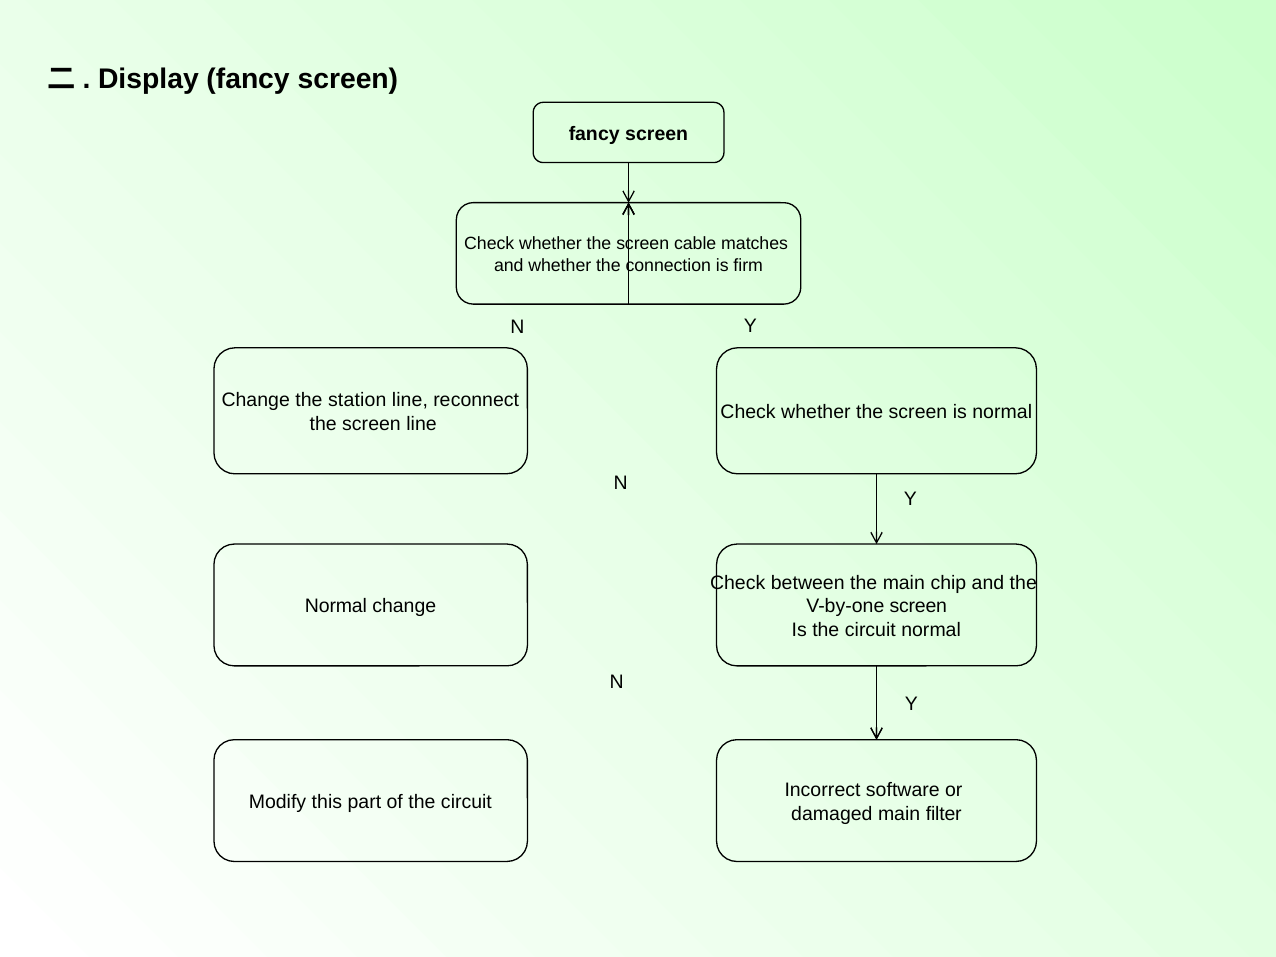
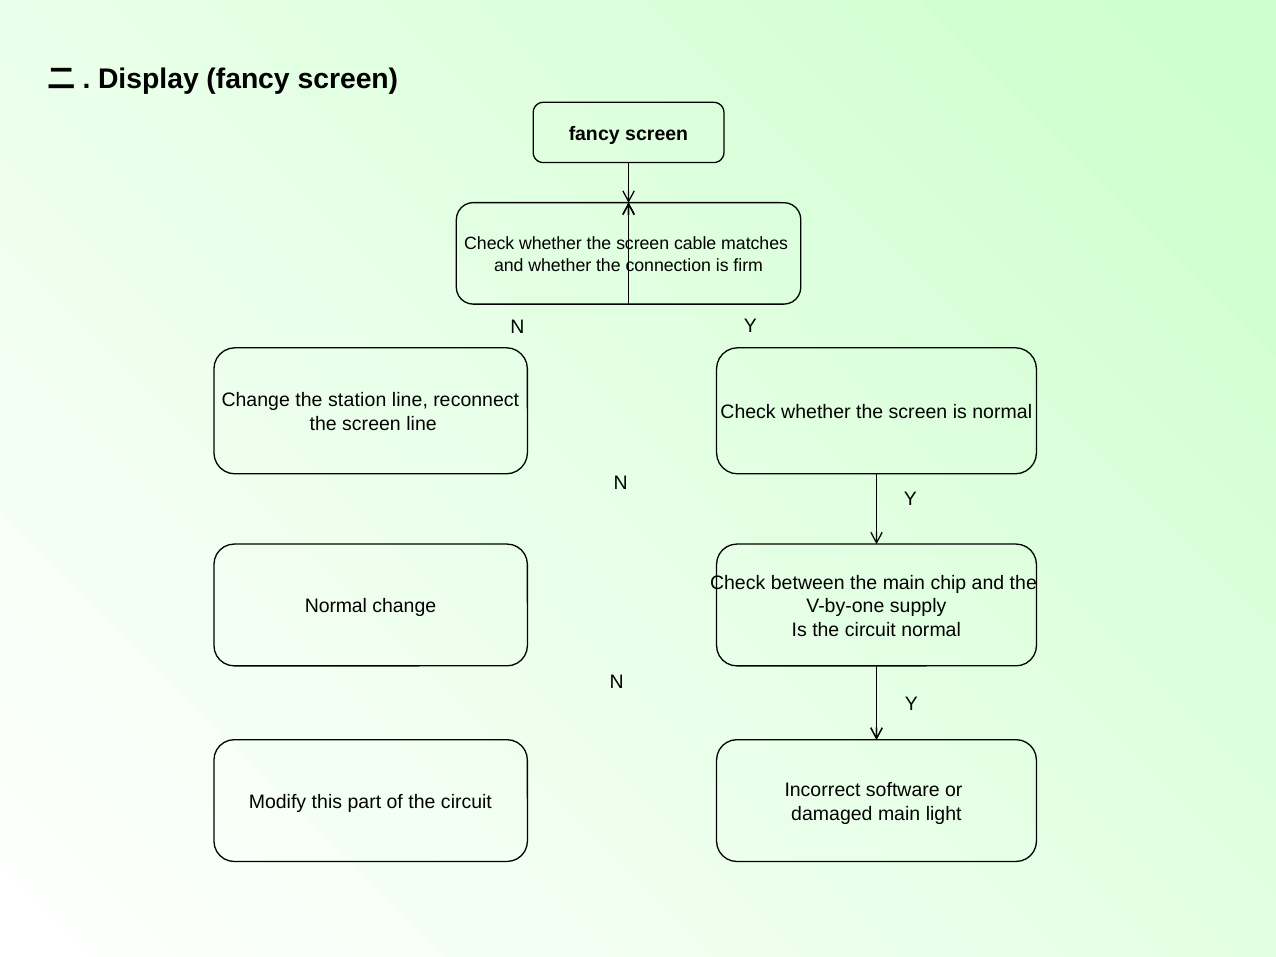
V-by-one screen: screen -> supply
filter: filter -> light
